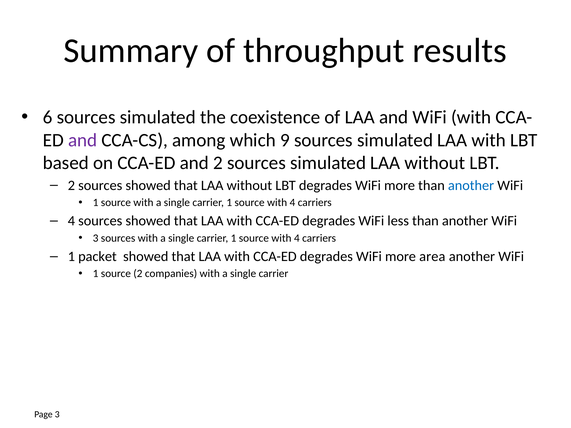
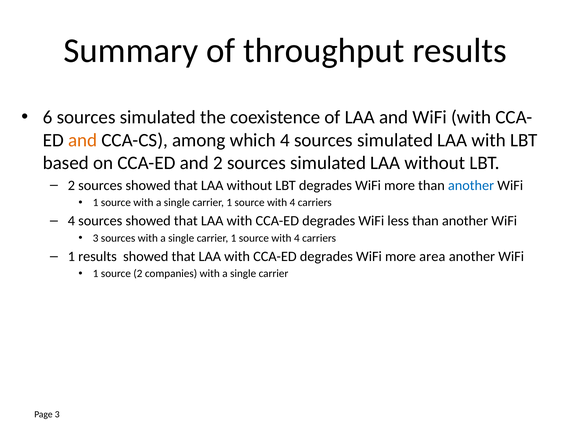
and at (83, 140) colour: purple -> orange
which 9: 9 -> 4
1 packet: packet -> results
